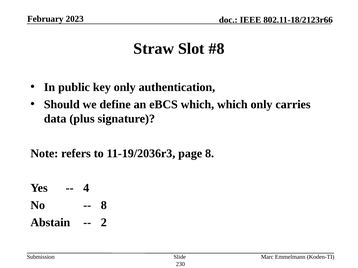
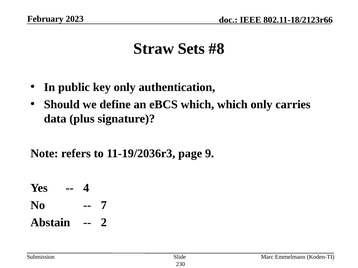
Slot: Slot -> Sets
page 8: 8 -> 9
8 at (104, 206): 8 -> 7
